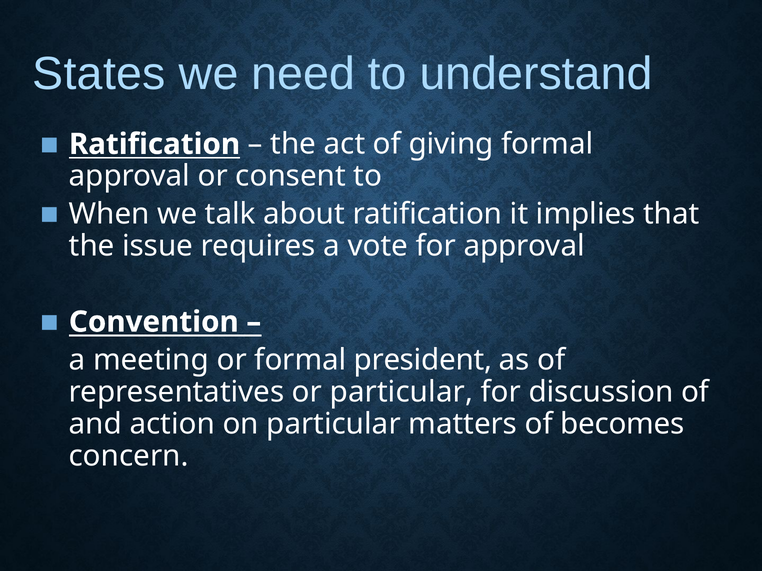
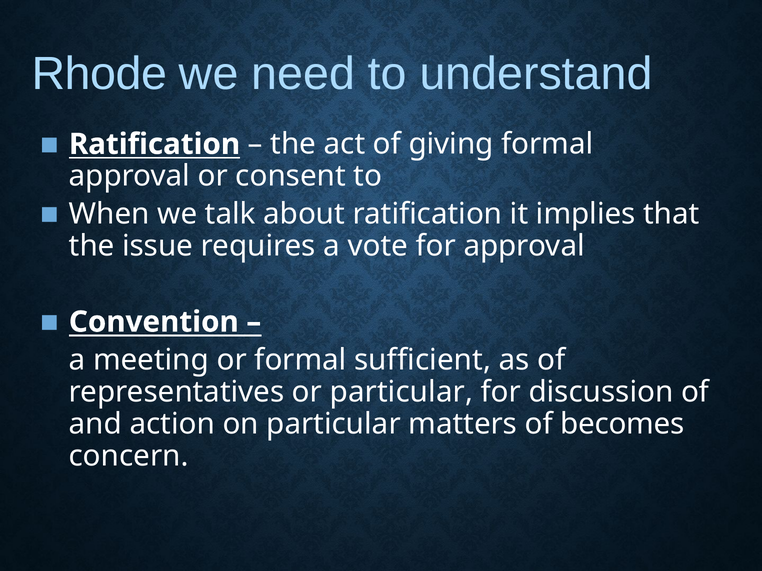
States: States -> Rhode
president: president -> sufficient
